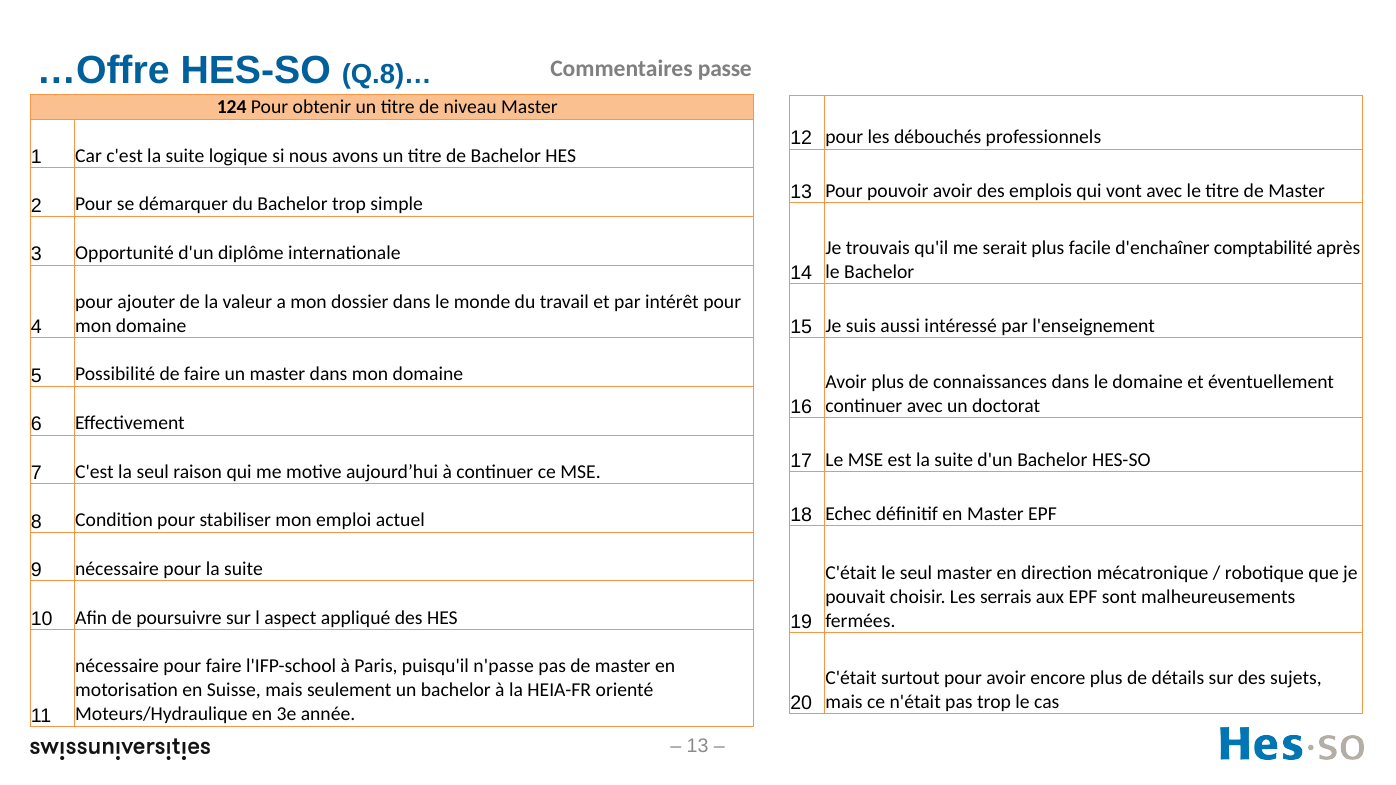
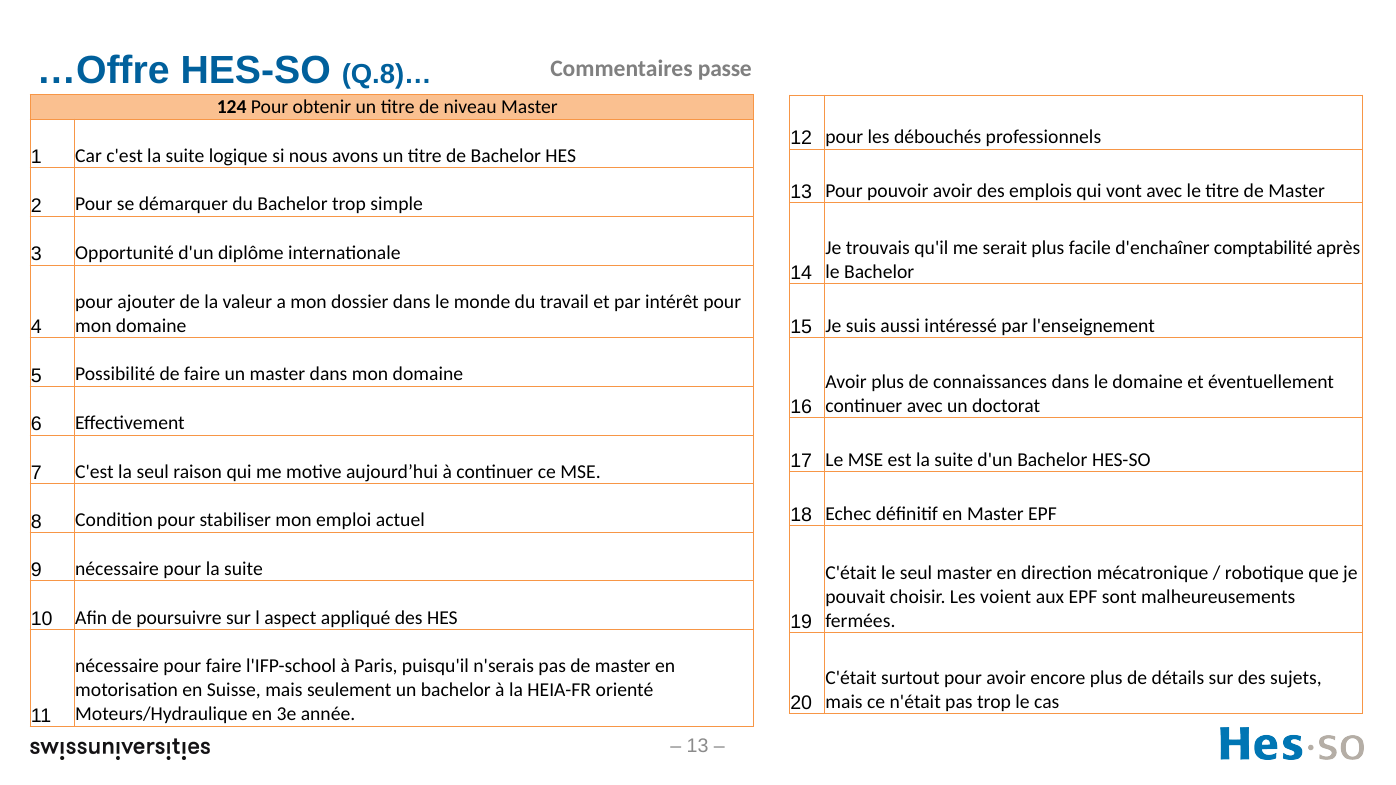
serrais: serrais -> voient
n'passe: n'passe -> n'serais
